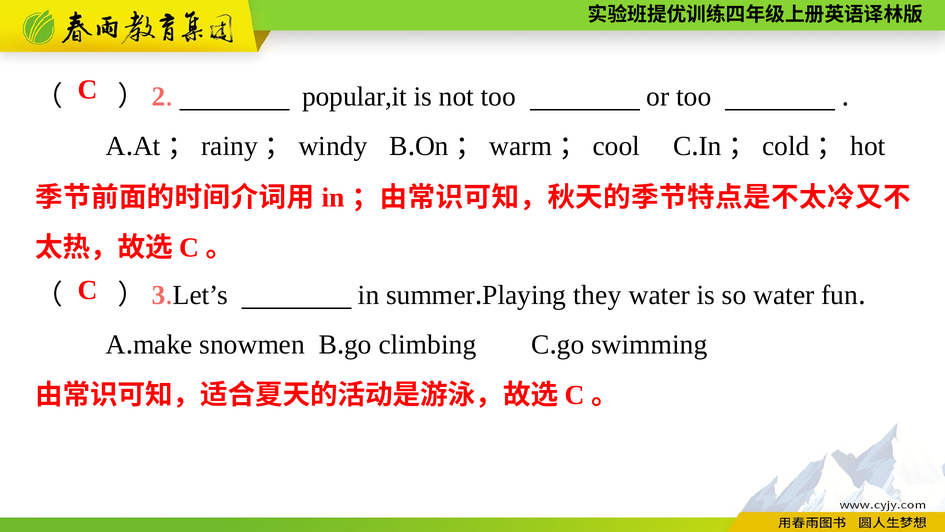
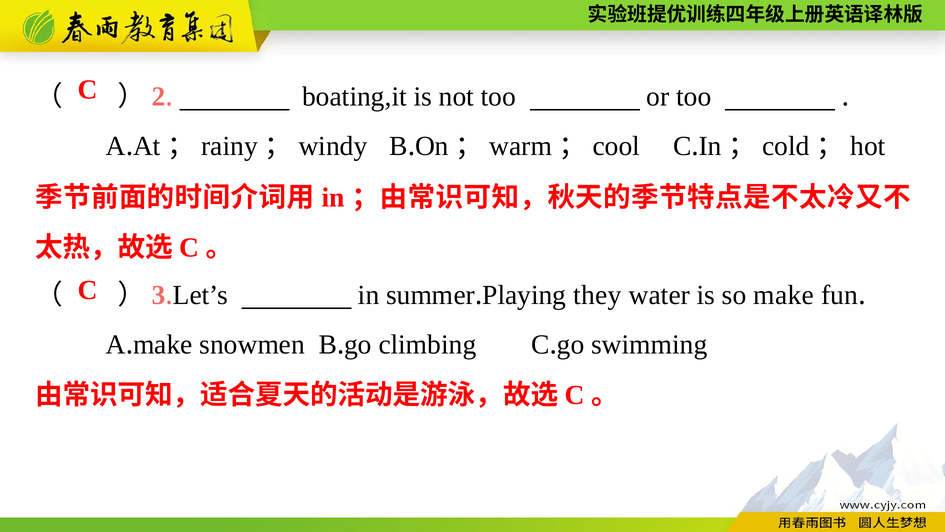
popular,it: popular,it -> boating,it
so water: water -> make
